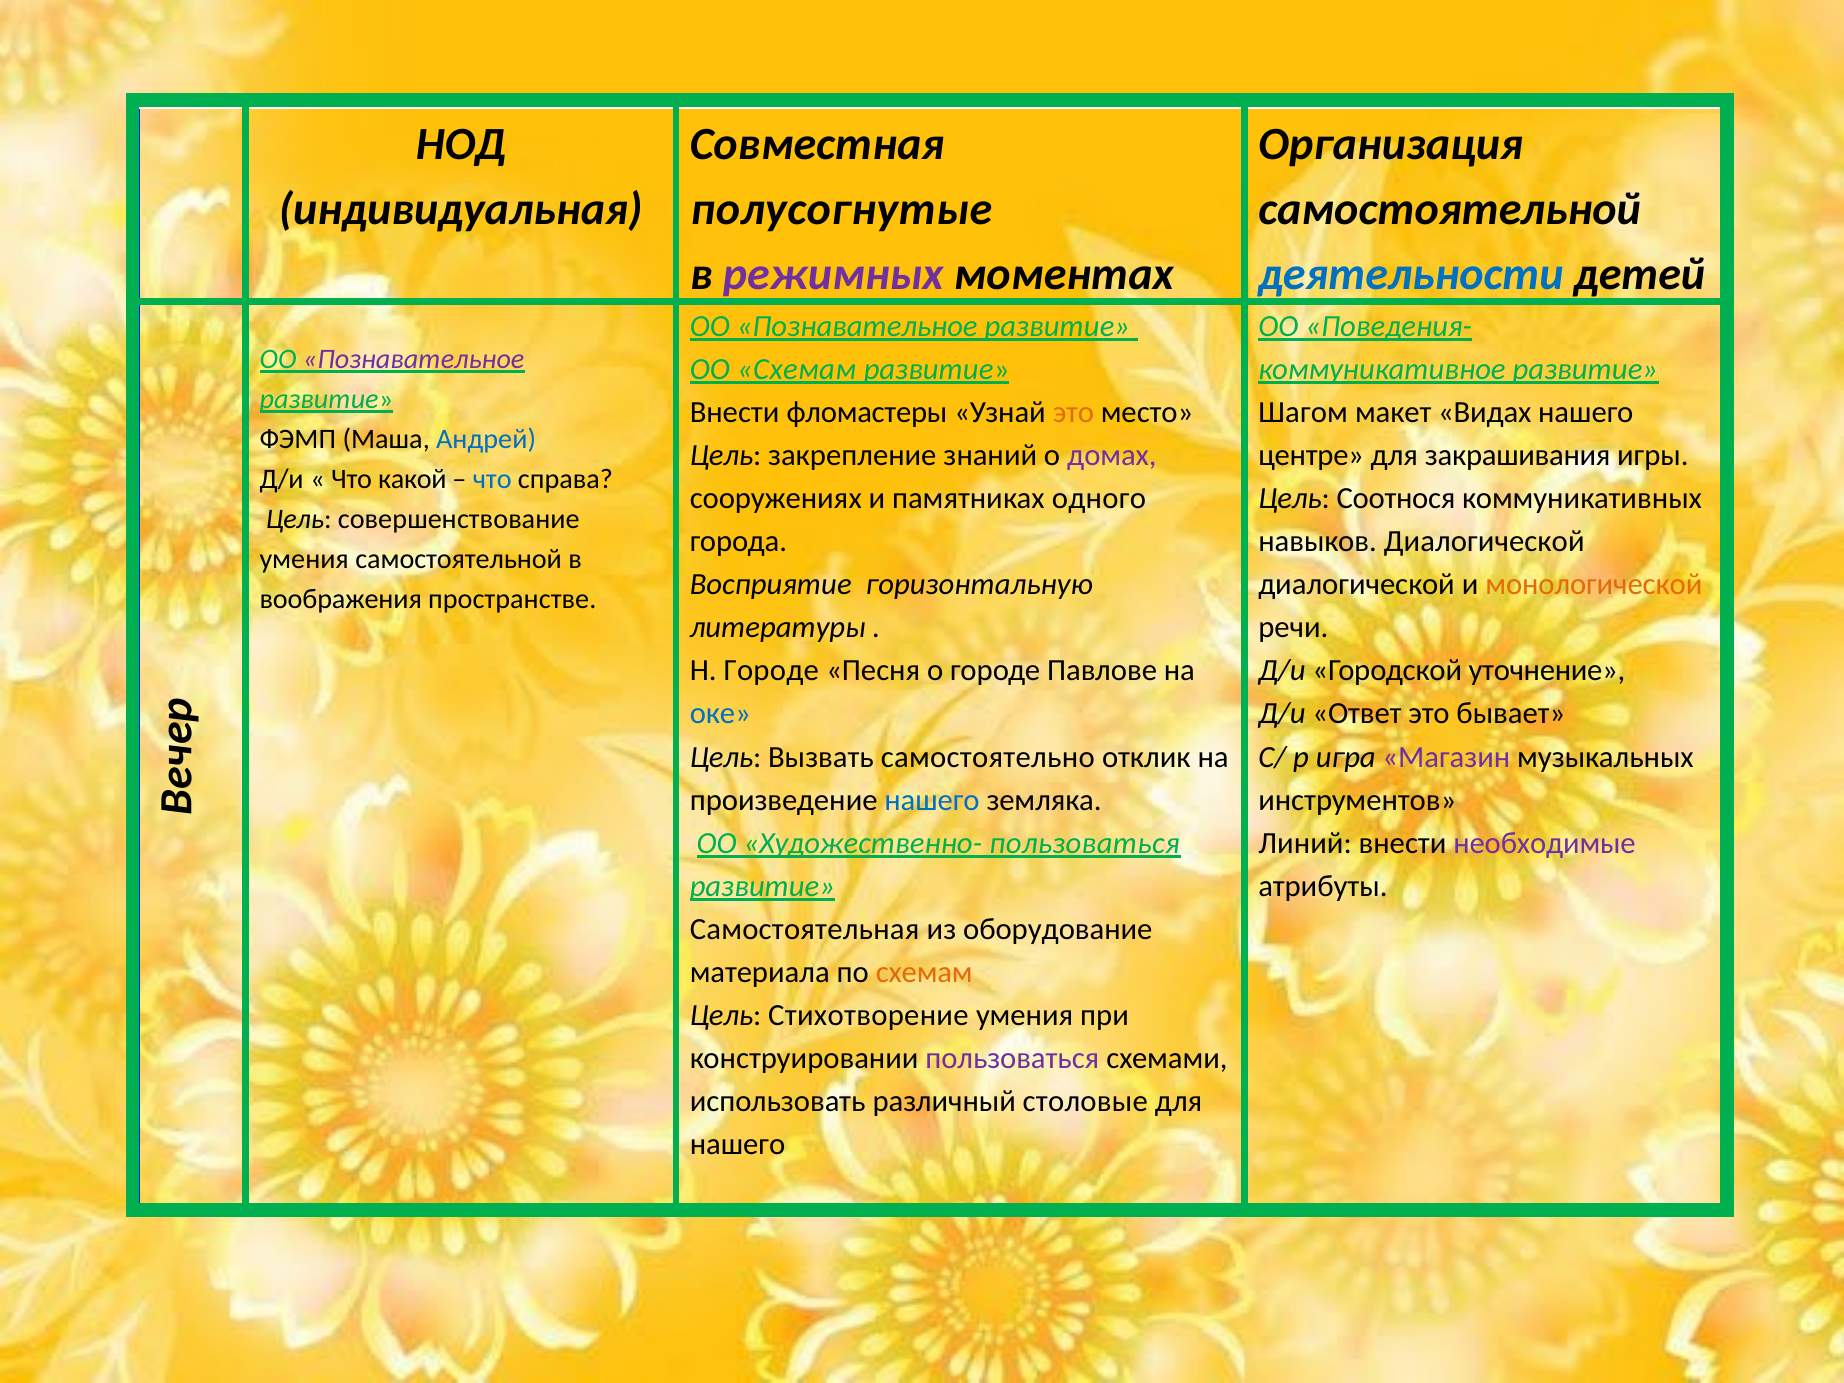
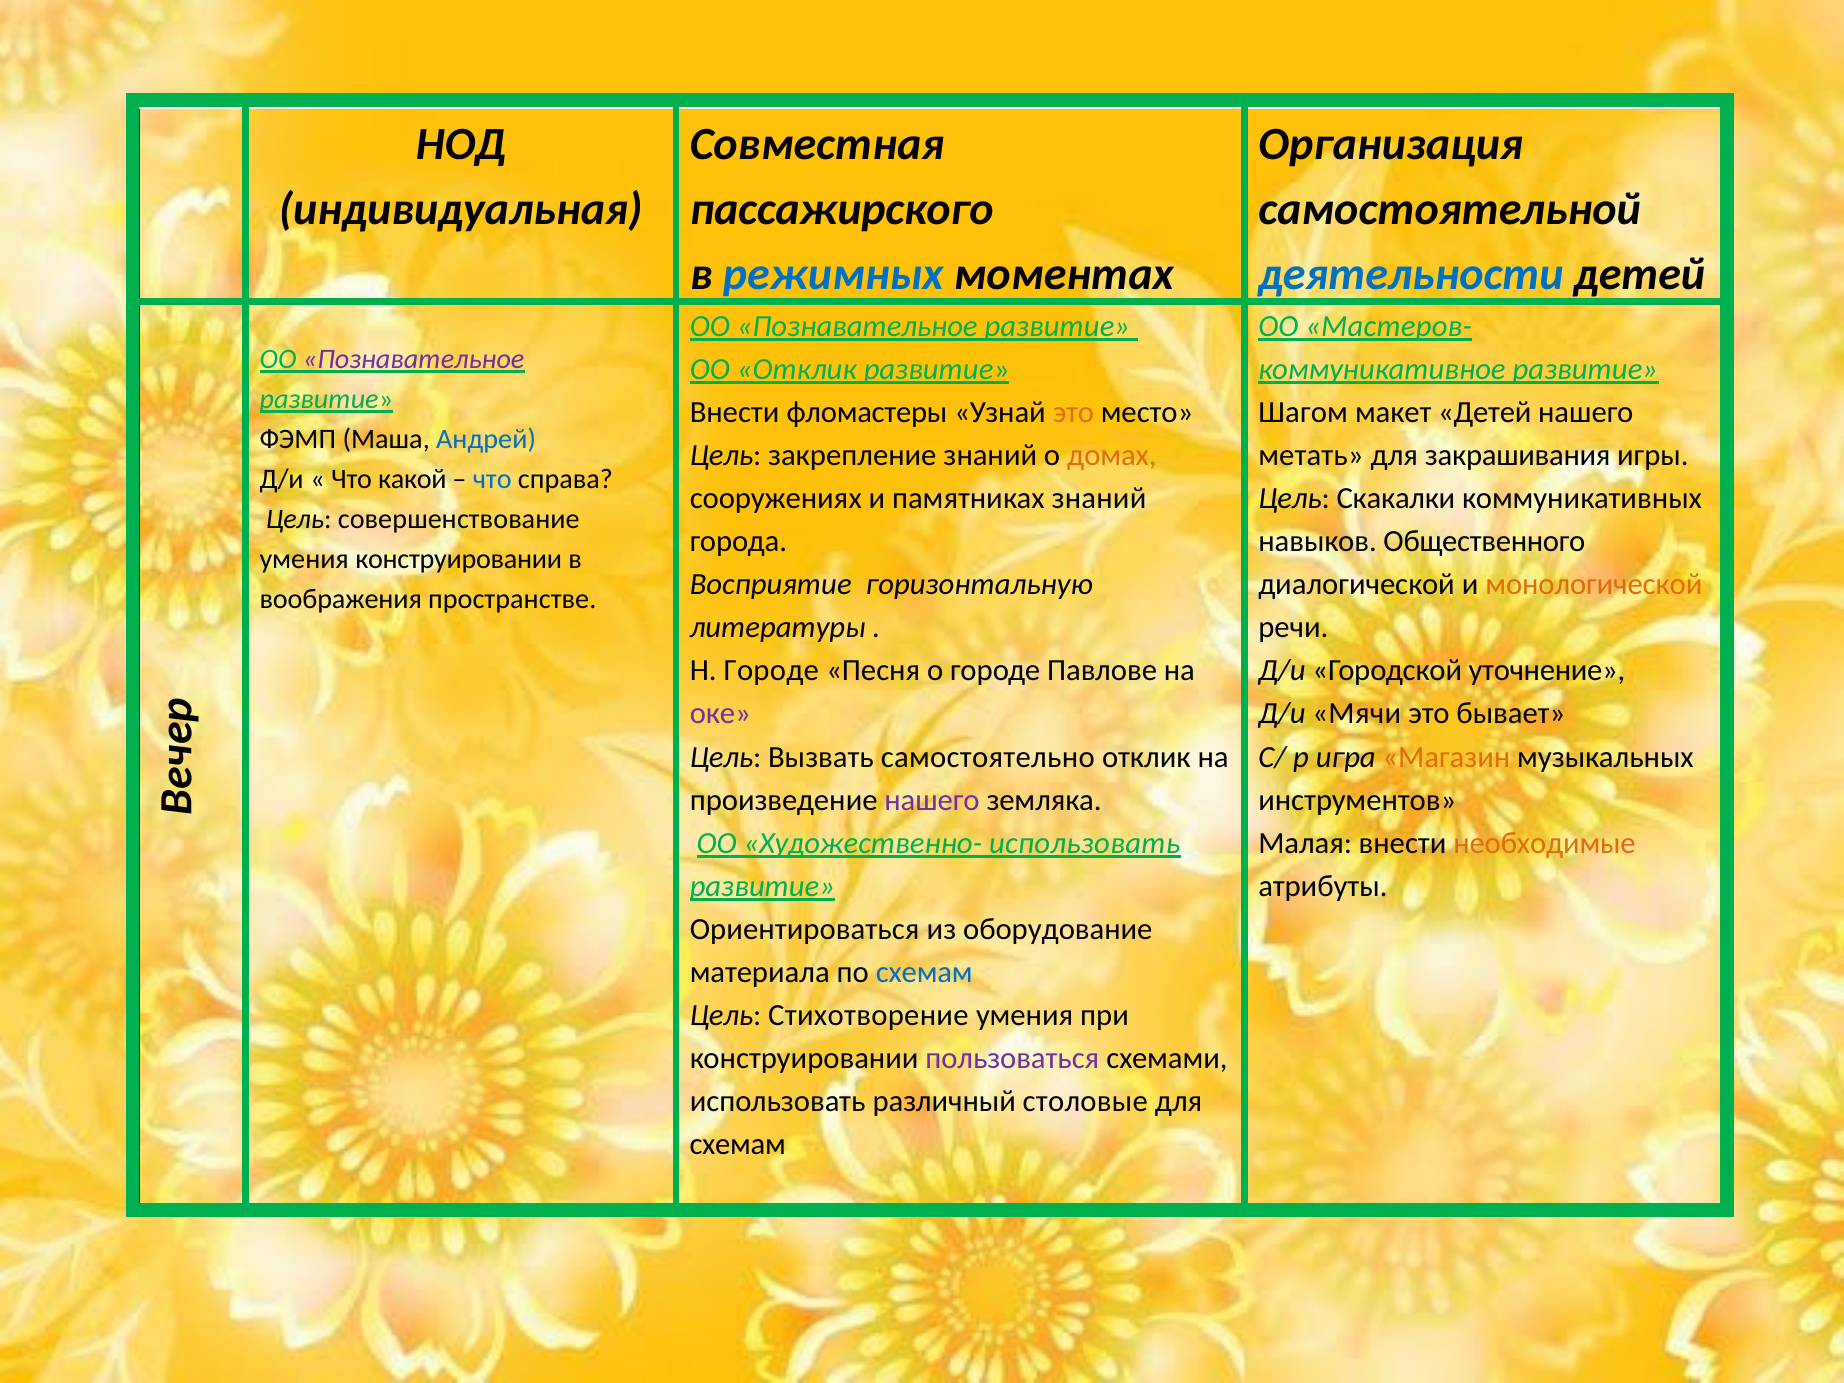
полусогнутые: полусогнутые -> пассажирского
режимных colour: purple -> blue
Поведения-: Поведения- -> Мастеров-
ОО Схемам: Схемам -> Отклик
макет Видах: Видах -> Детей
домах colour: purple -> orange
центре: центре -> метать
памятниках одного: одного -> знаний
Соотнося: Соотнося -> Скакалки
навыков Диалогической: Диалогической -> Общественного
умения самостоятельной: самостоятельной -> конструировании
оке colour: blue -> purple
Ответ: Ответ -> Мячи
Магазин colour: purple -> orange
нашего at (932, 800) colour: blue -> purple
Художественно- пользоваться: пользоваться -> использовать
Линий: Линий -> Малая
необходимые colour: purple -> orange
Самостоятельная: Самостоятельная -> Ориентироваться
схемам at (924, 972) colour: orange -> blue
нашего at (738, 1144): нашего -> схемам
